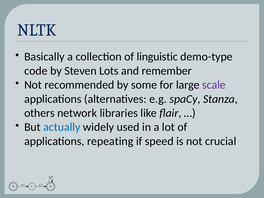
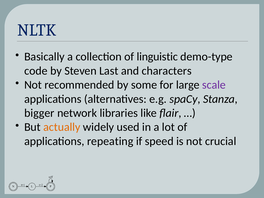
Lots: Lots -> Last
remember: remember -> characters
others: others -> bigger
actually colour: blue -> orange
